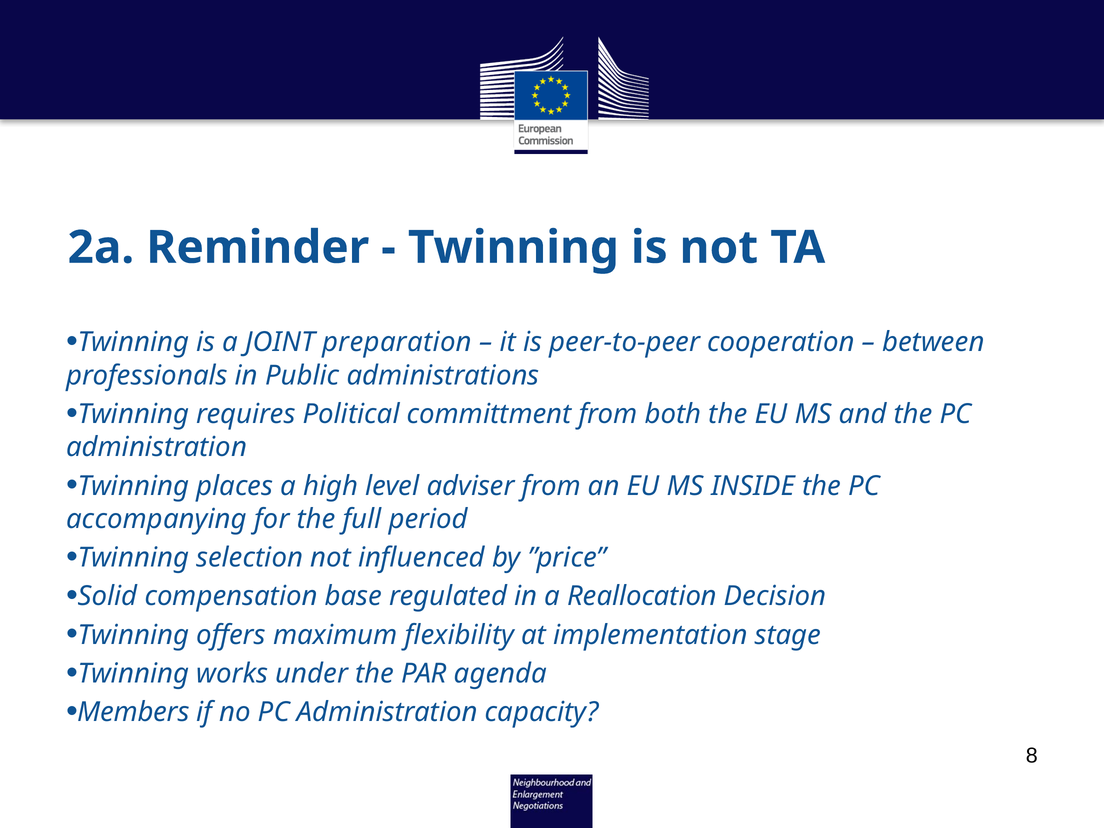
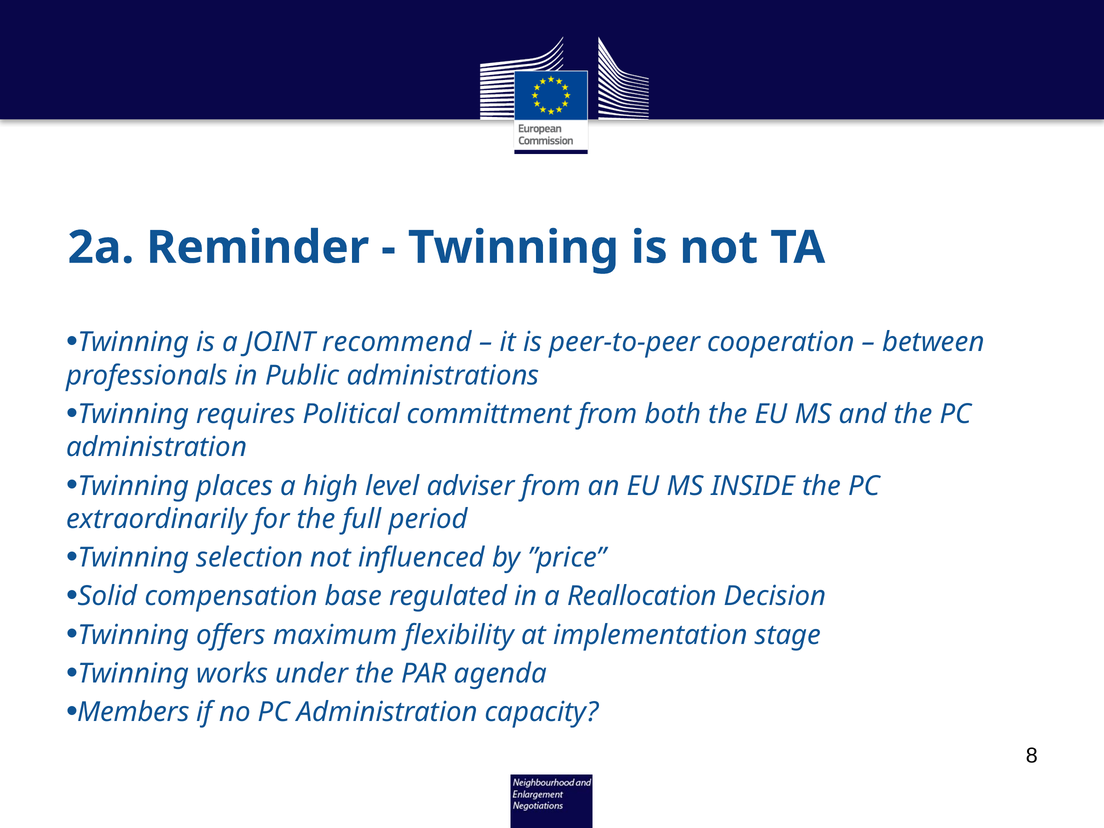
preparation: preparation -> recommend
accompanying: accompanying -> extraordinarily
